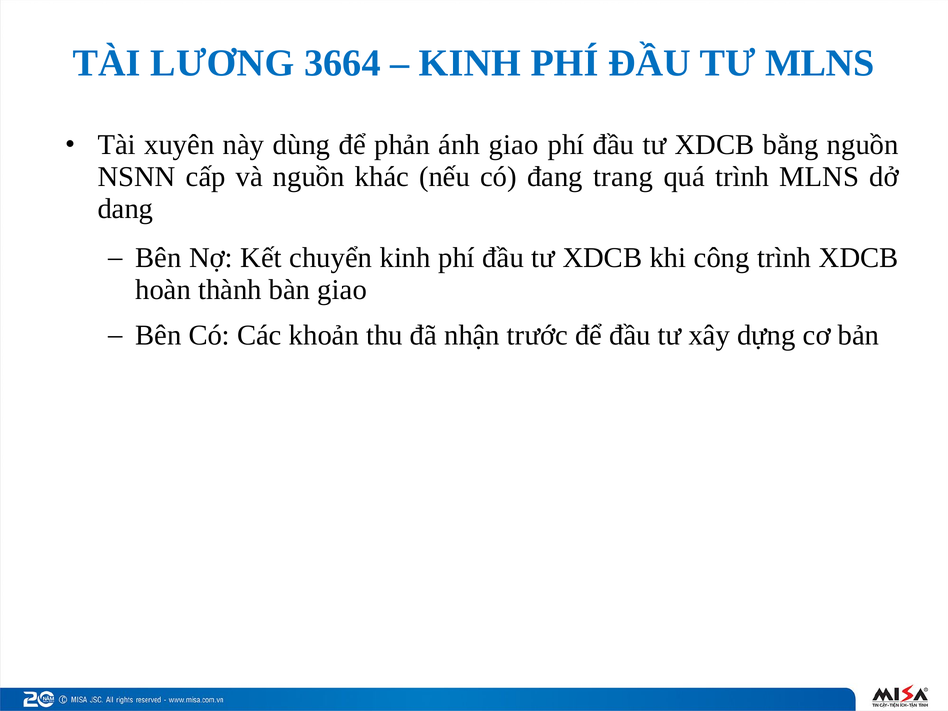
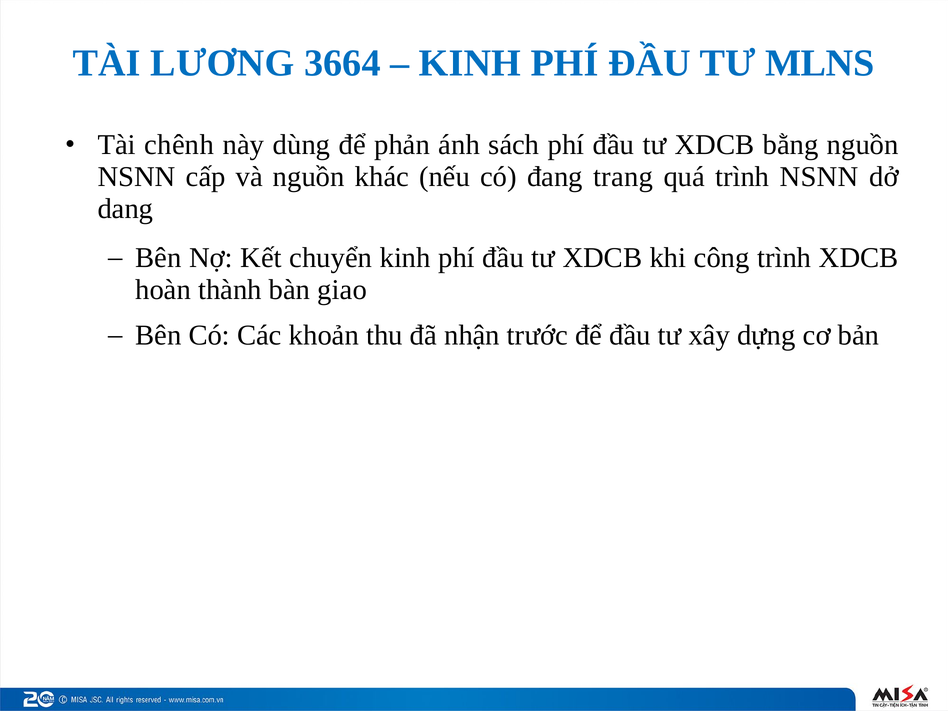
xuyên: xuyên -> chênh
ánh giao: giao -> sách
trình MLNS: MLNS -> NSNN
